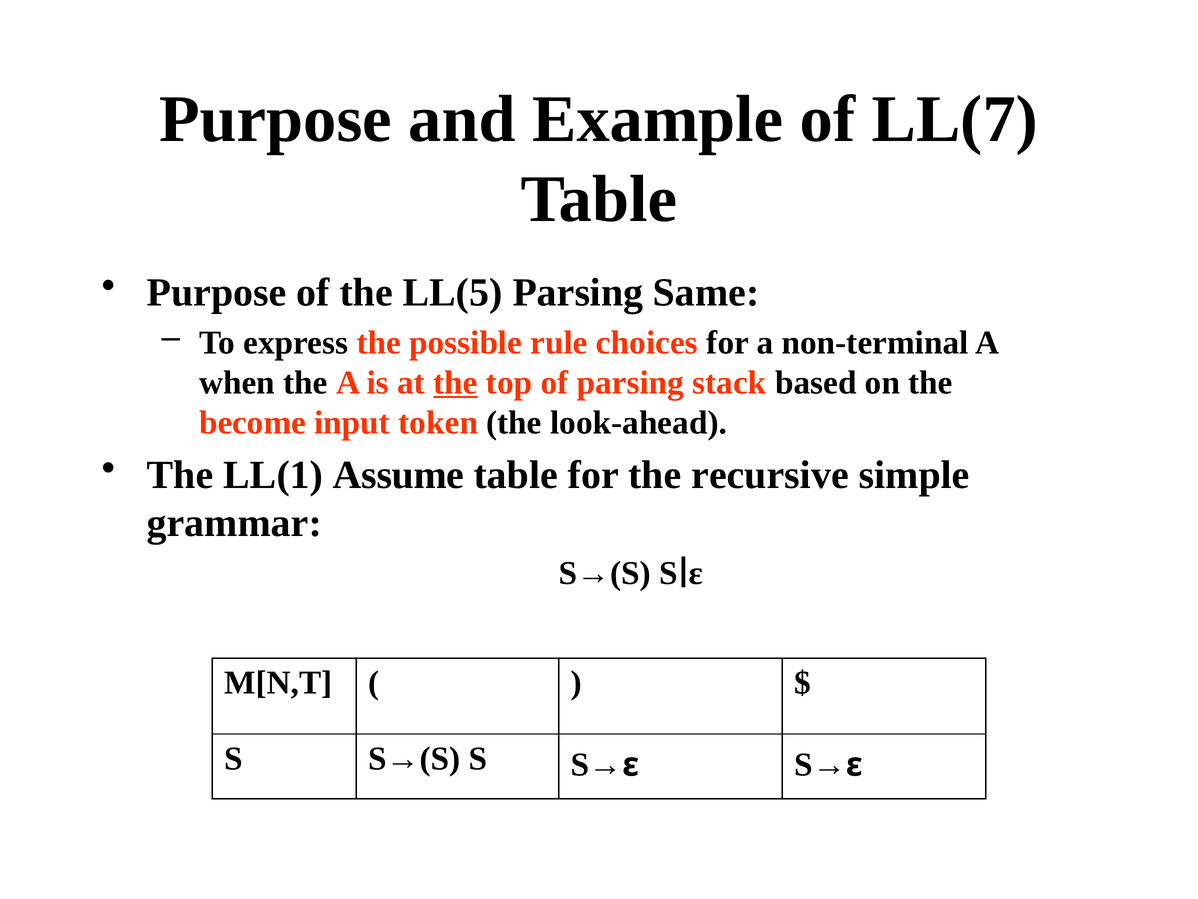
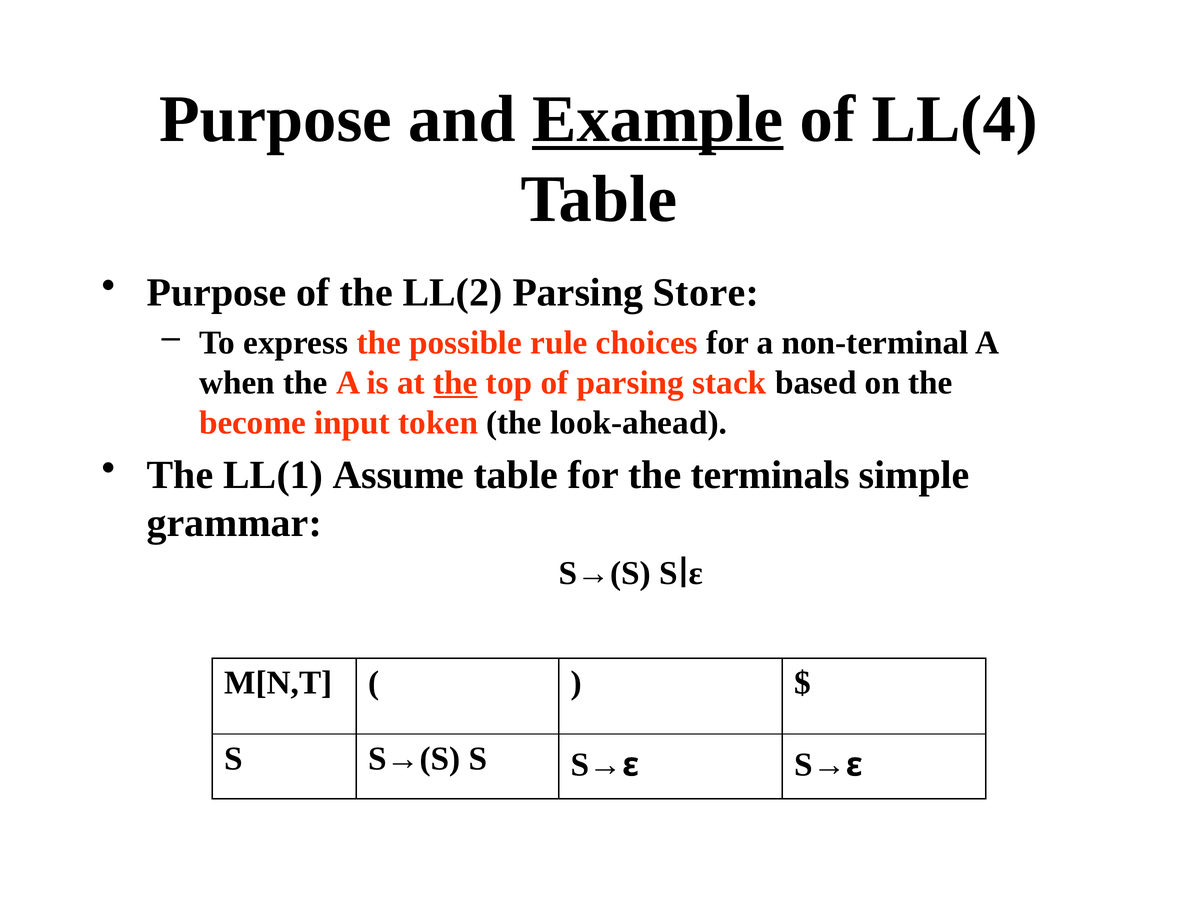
Example underline: none -> present
LL(7: LL(7 -> LL(4
LL(5: LL(5 -> LL(2
Same: Same -> Store
recursive: recursive -> terminals
